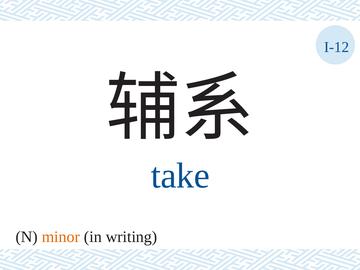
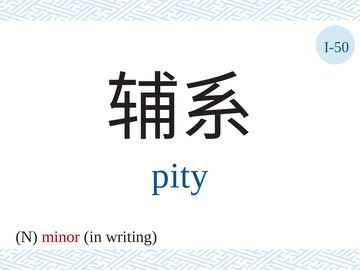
I-12: I-12 -> I-50
take: take -> pity
minor colour: orange -> red
